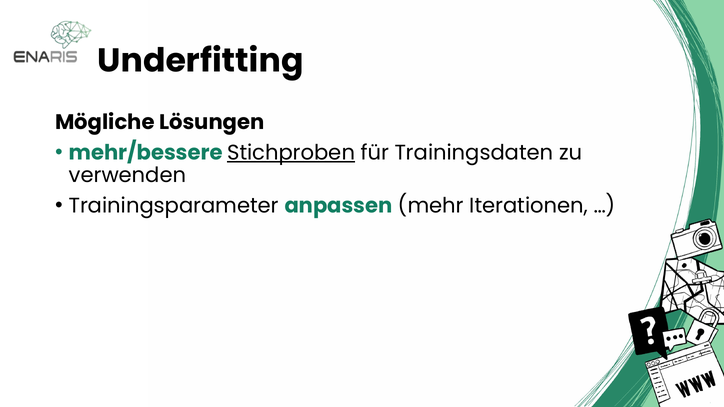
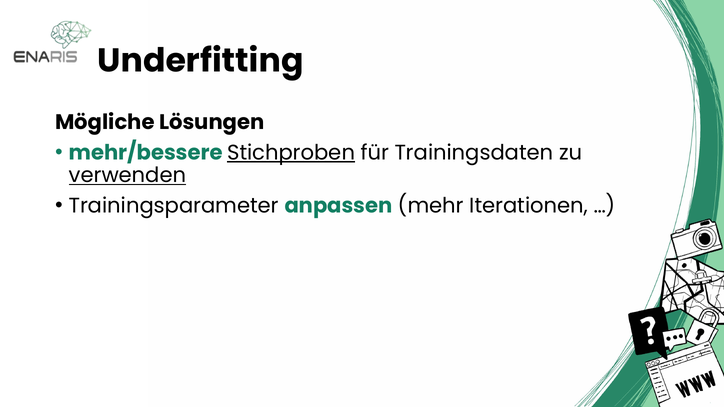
verwenden underline: none -> present
